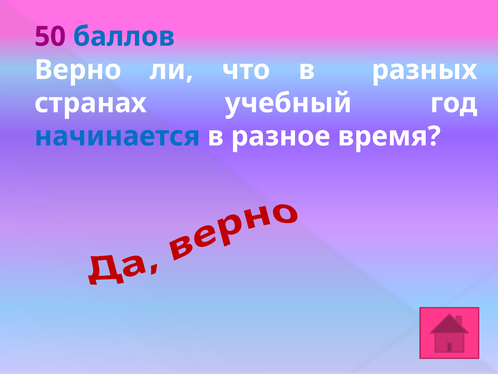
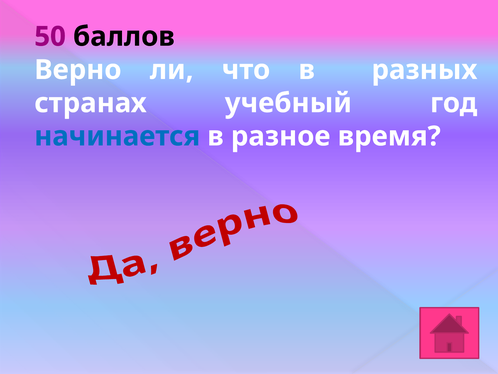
баллов colour: blue -> black
